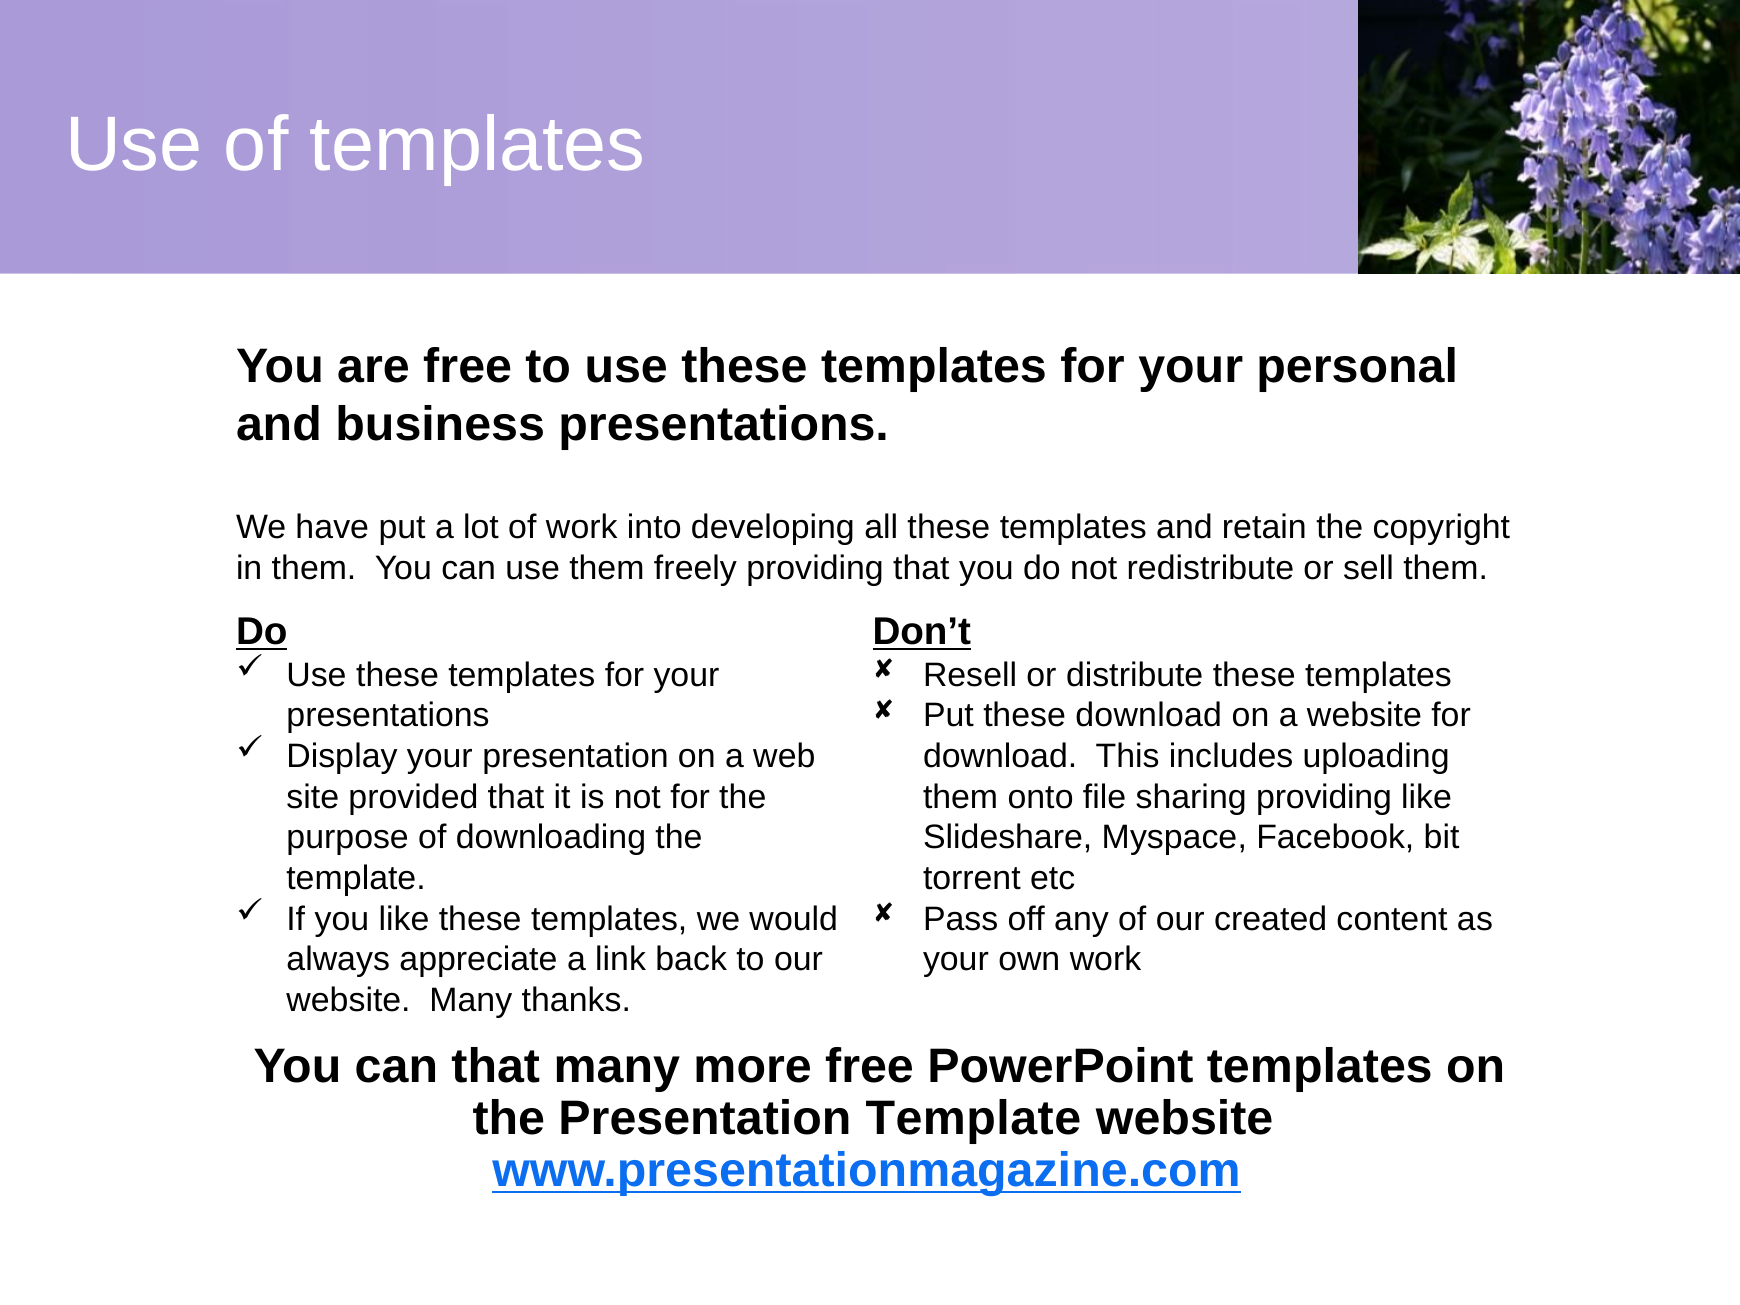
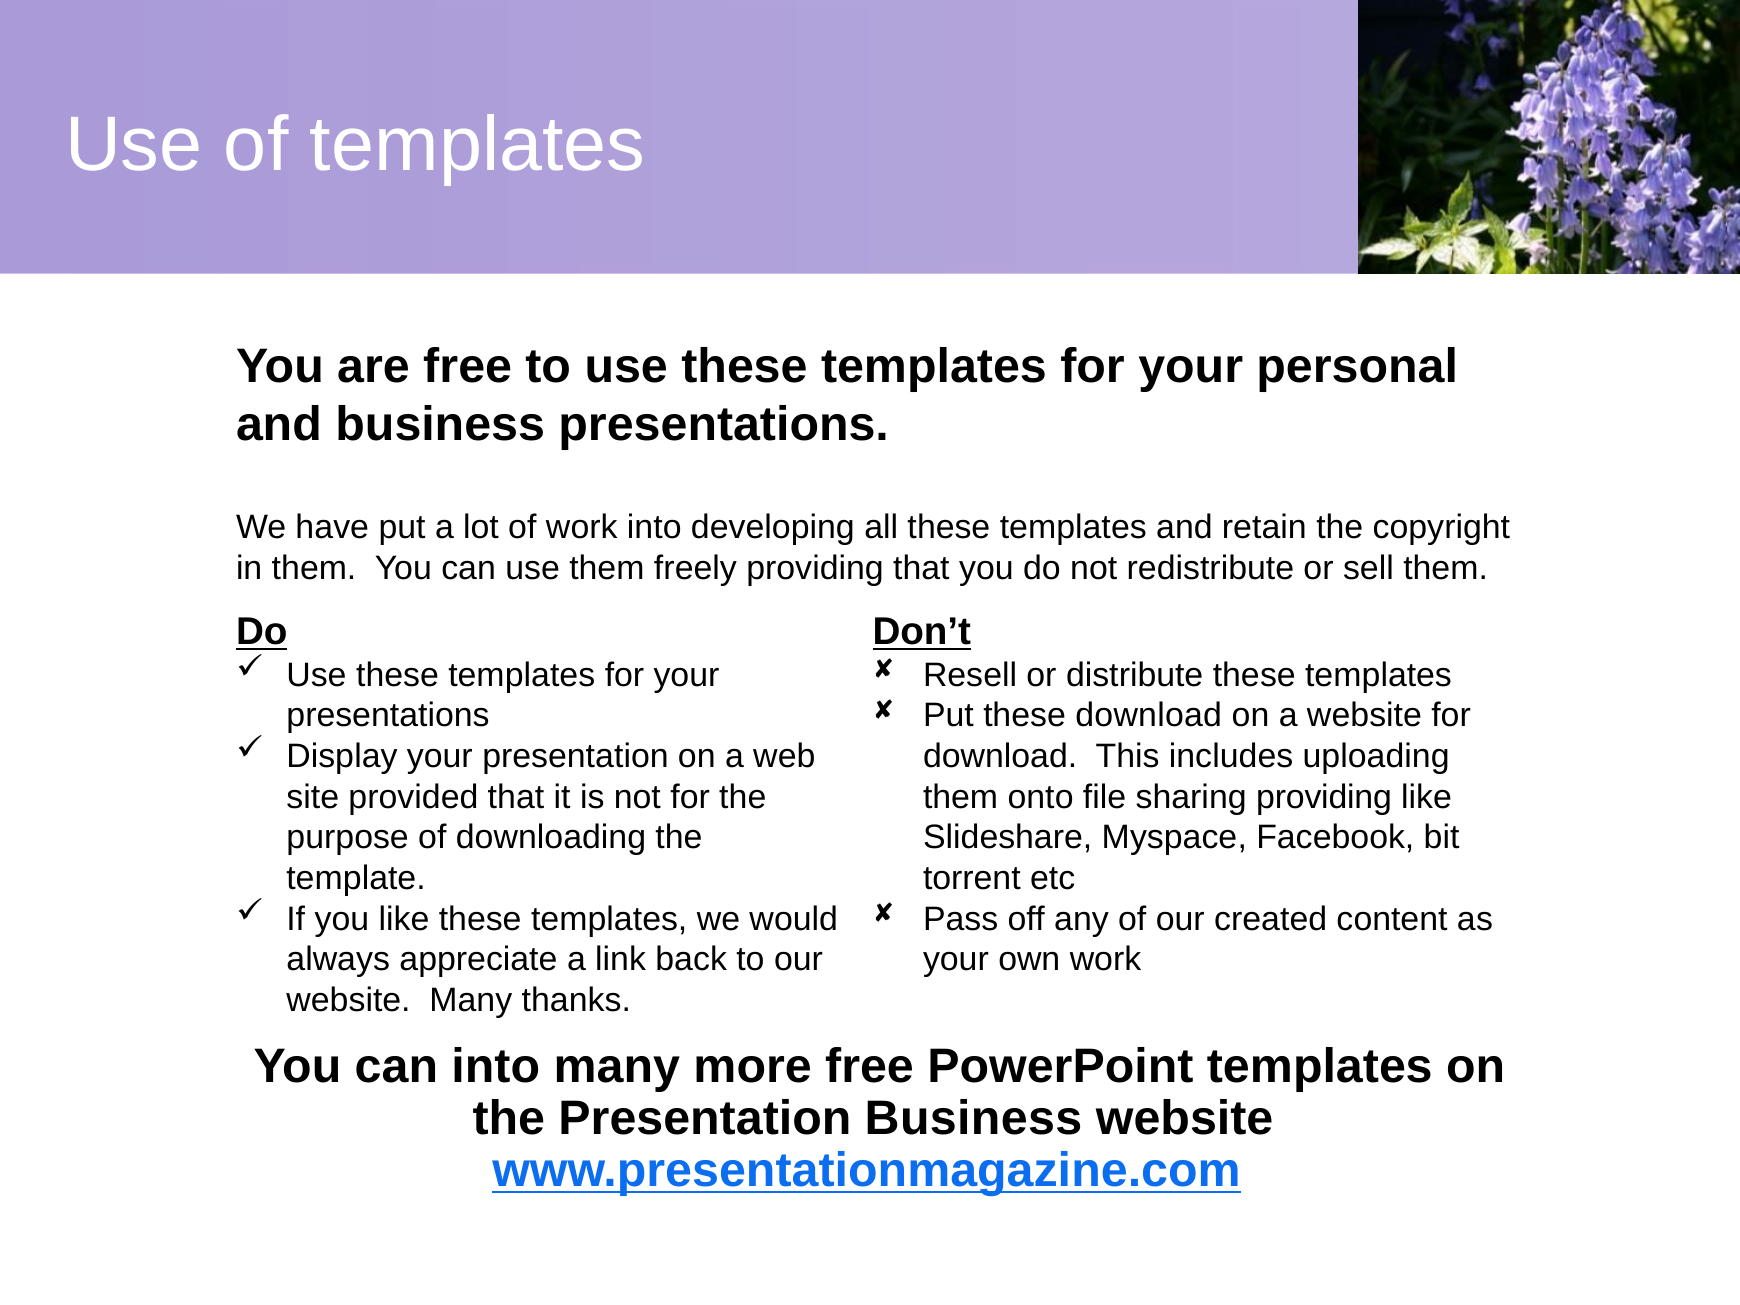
can that: that -> into
Presentation Template: Template -> Business
